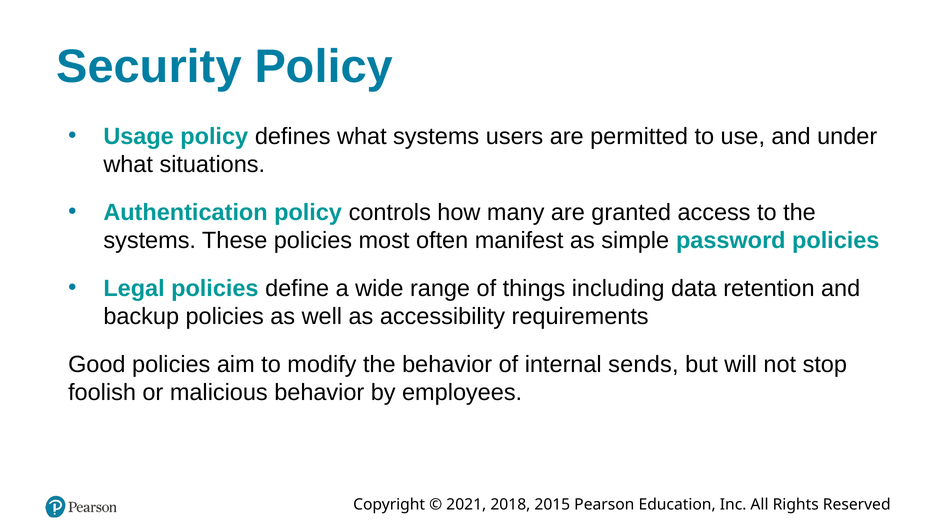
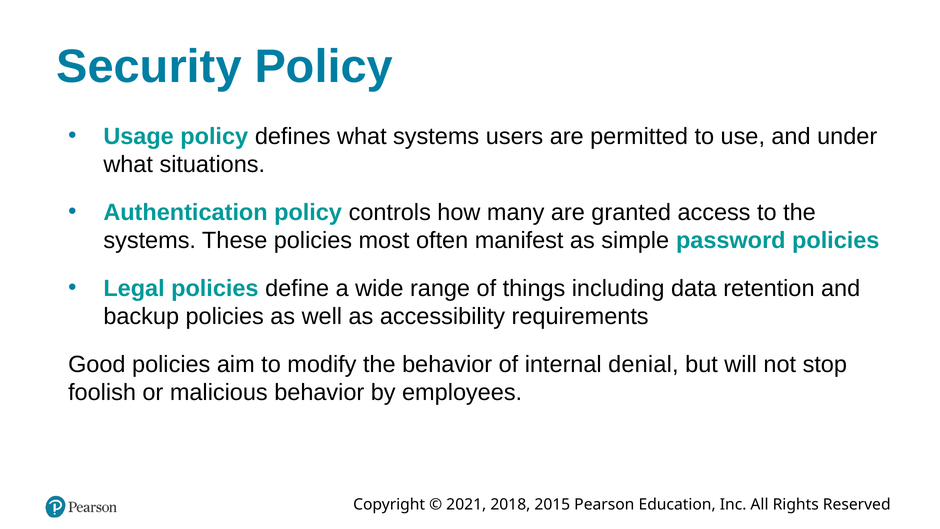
sends: sends -> denial
